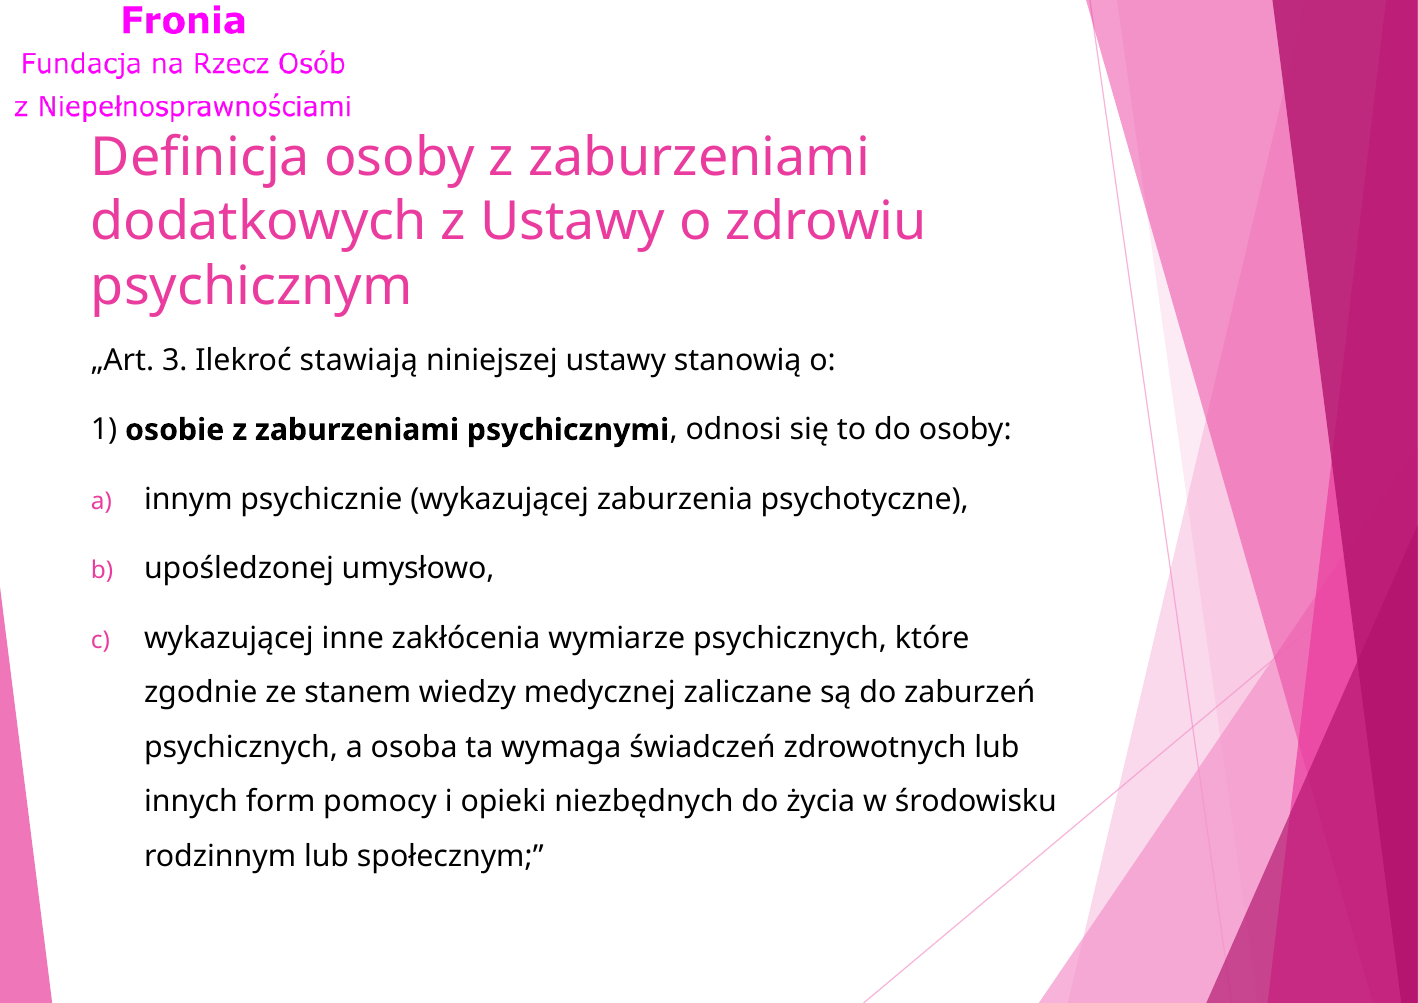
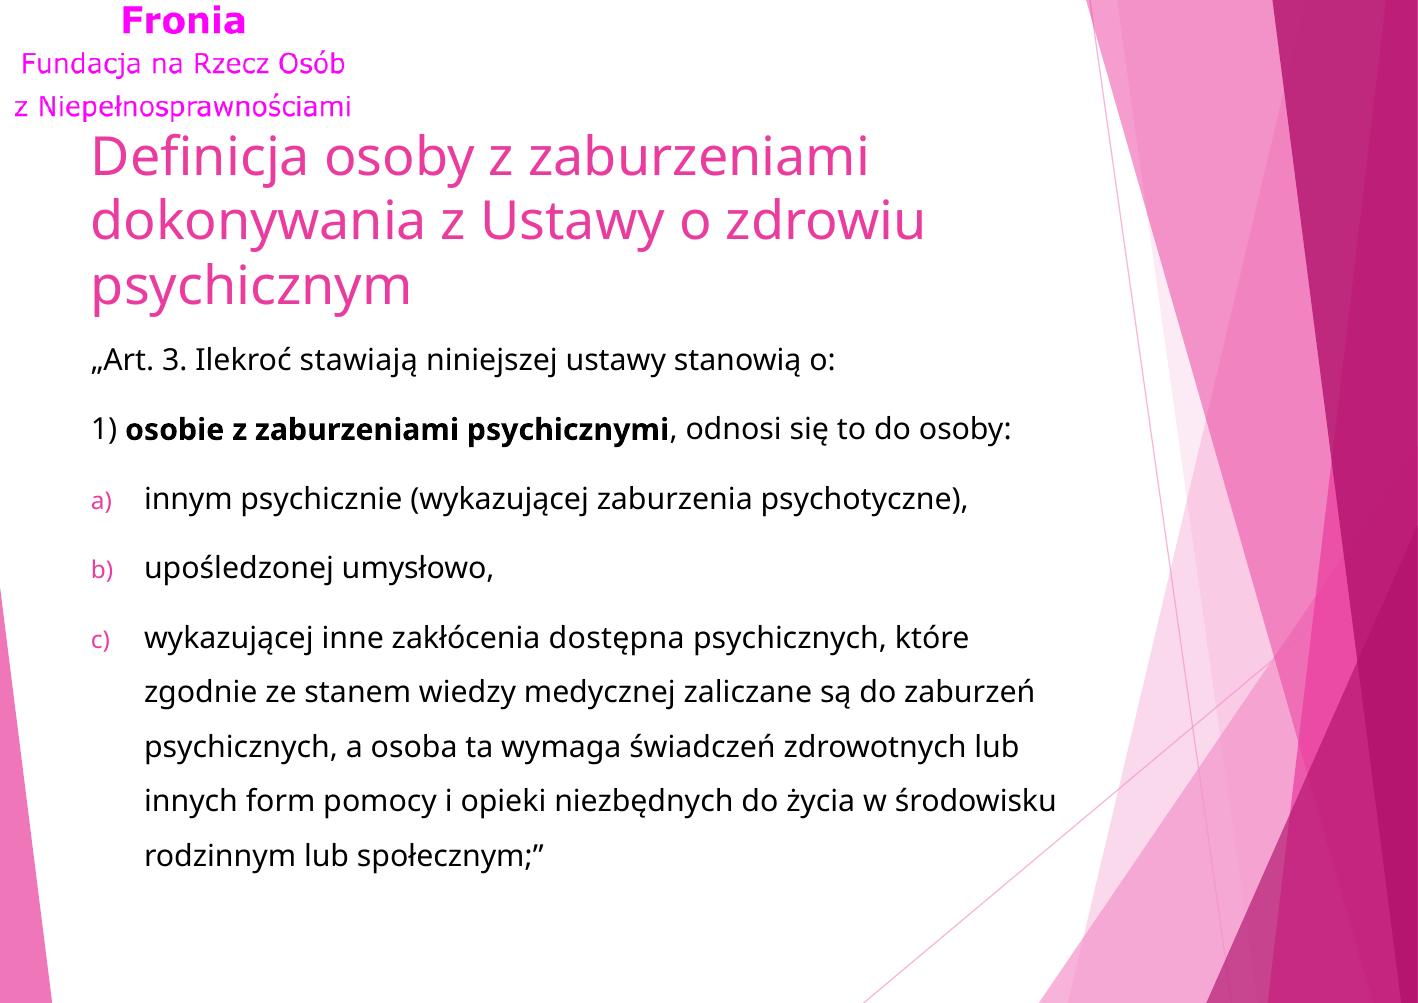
dodatkowych: dodatkowych -> dokonywania
wymiarze: wymiarze -> dostępna
